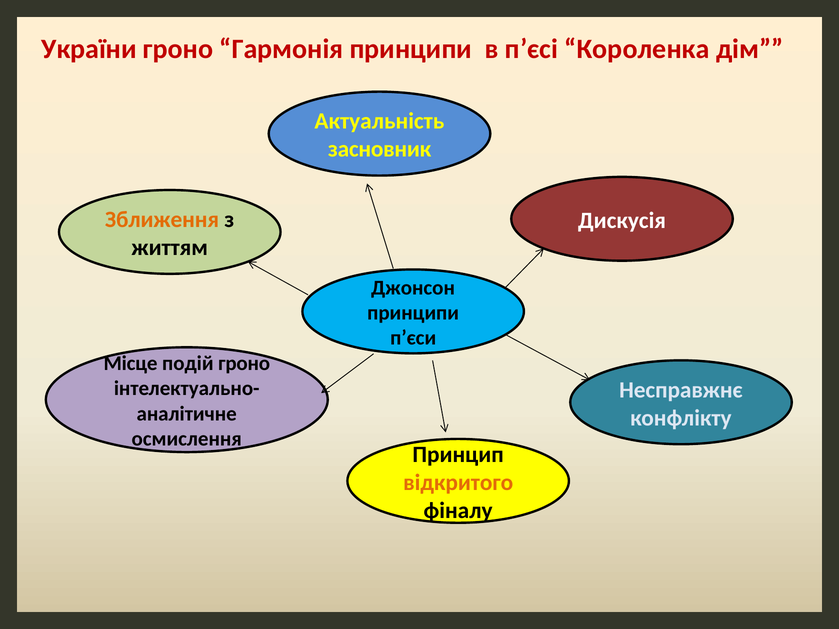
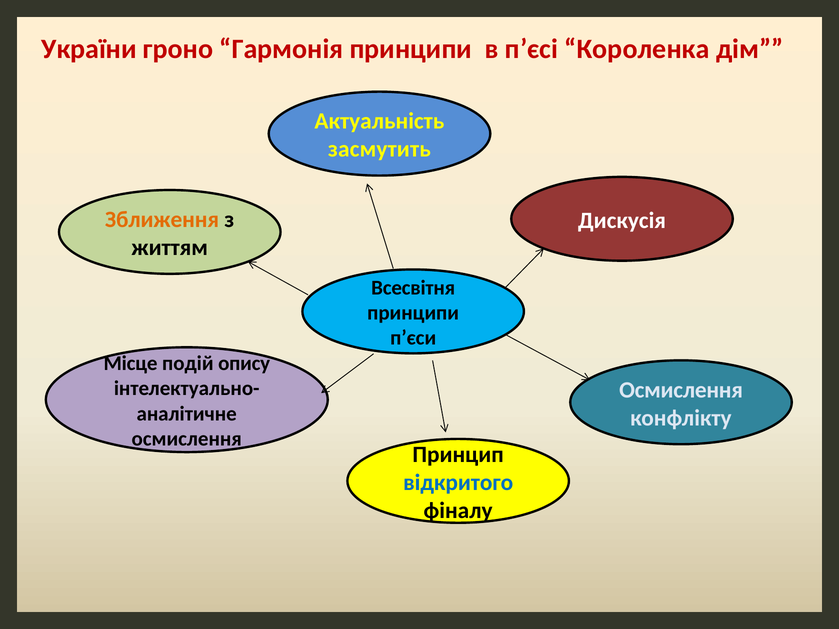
засновник: засновник -> засмутить
Джонсон: Джонсон -> Всесвітня
подій гроно: гроно -> опису
Несправжнє at (681, 390): Несправжнє -> Осмислення
відкритого colour: orange -> blue
